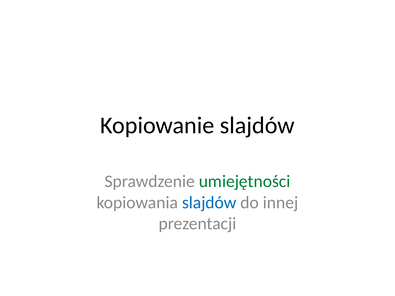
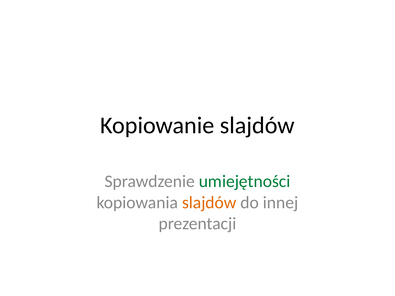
slajdów at (209, 203) colour: blue -> orange
